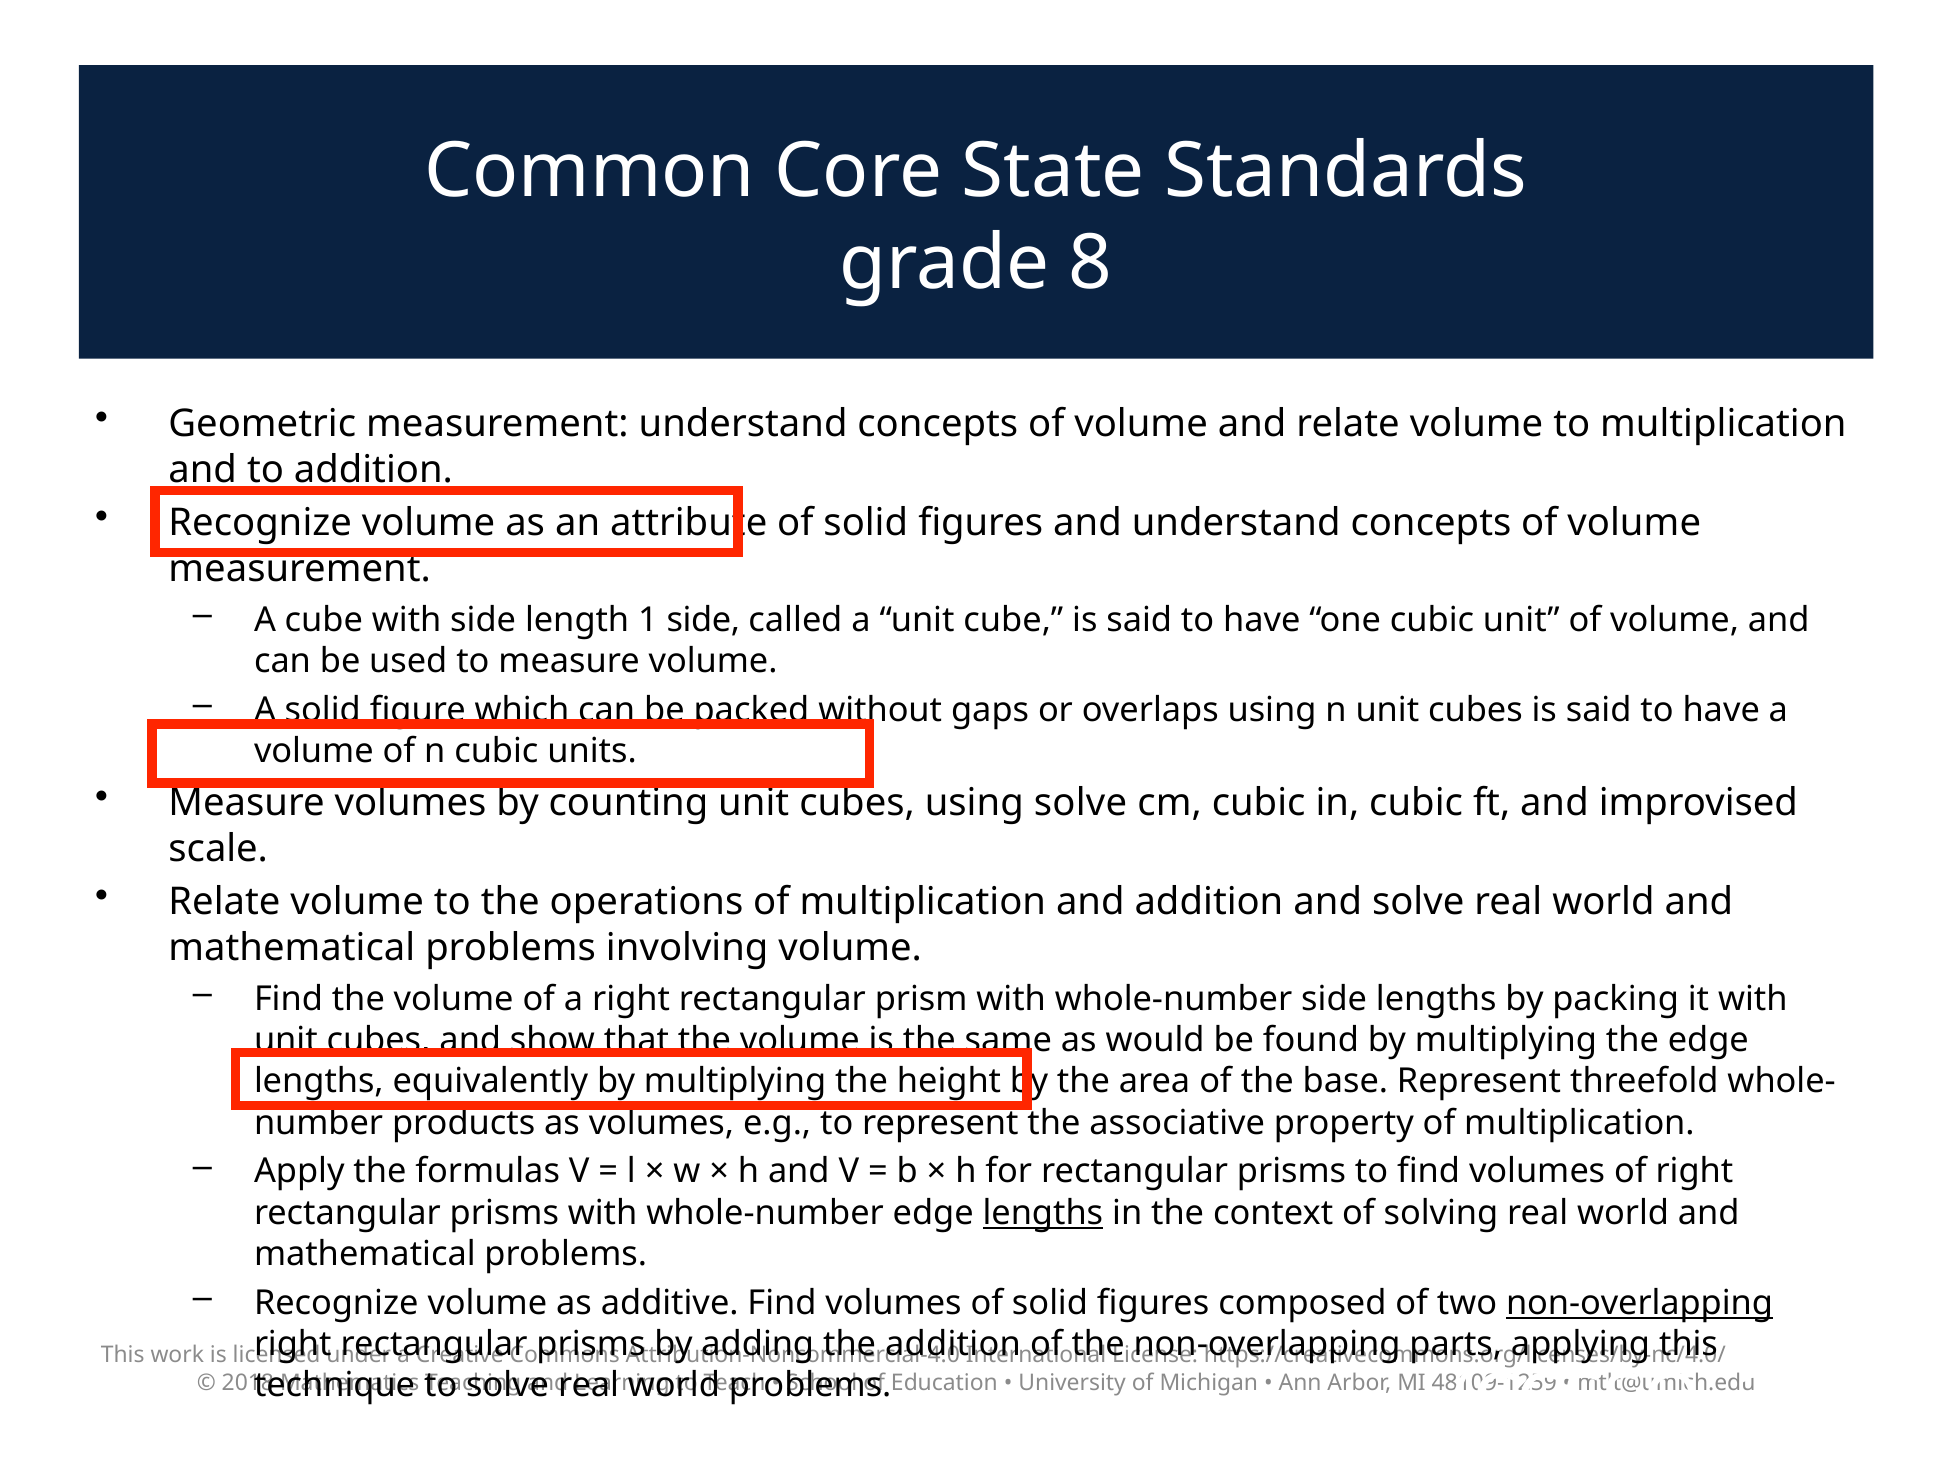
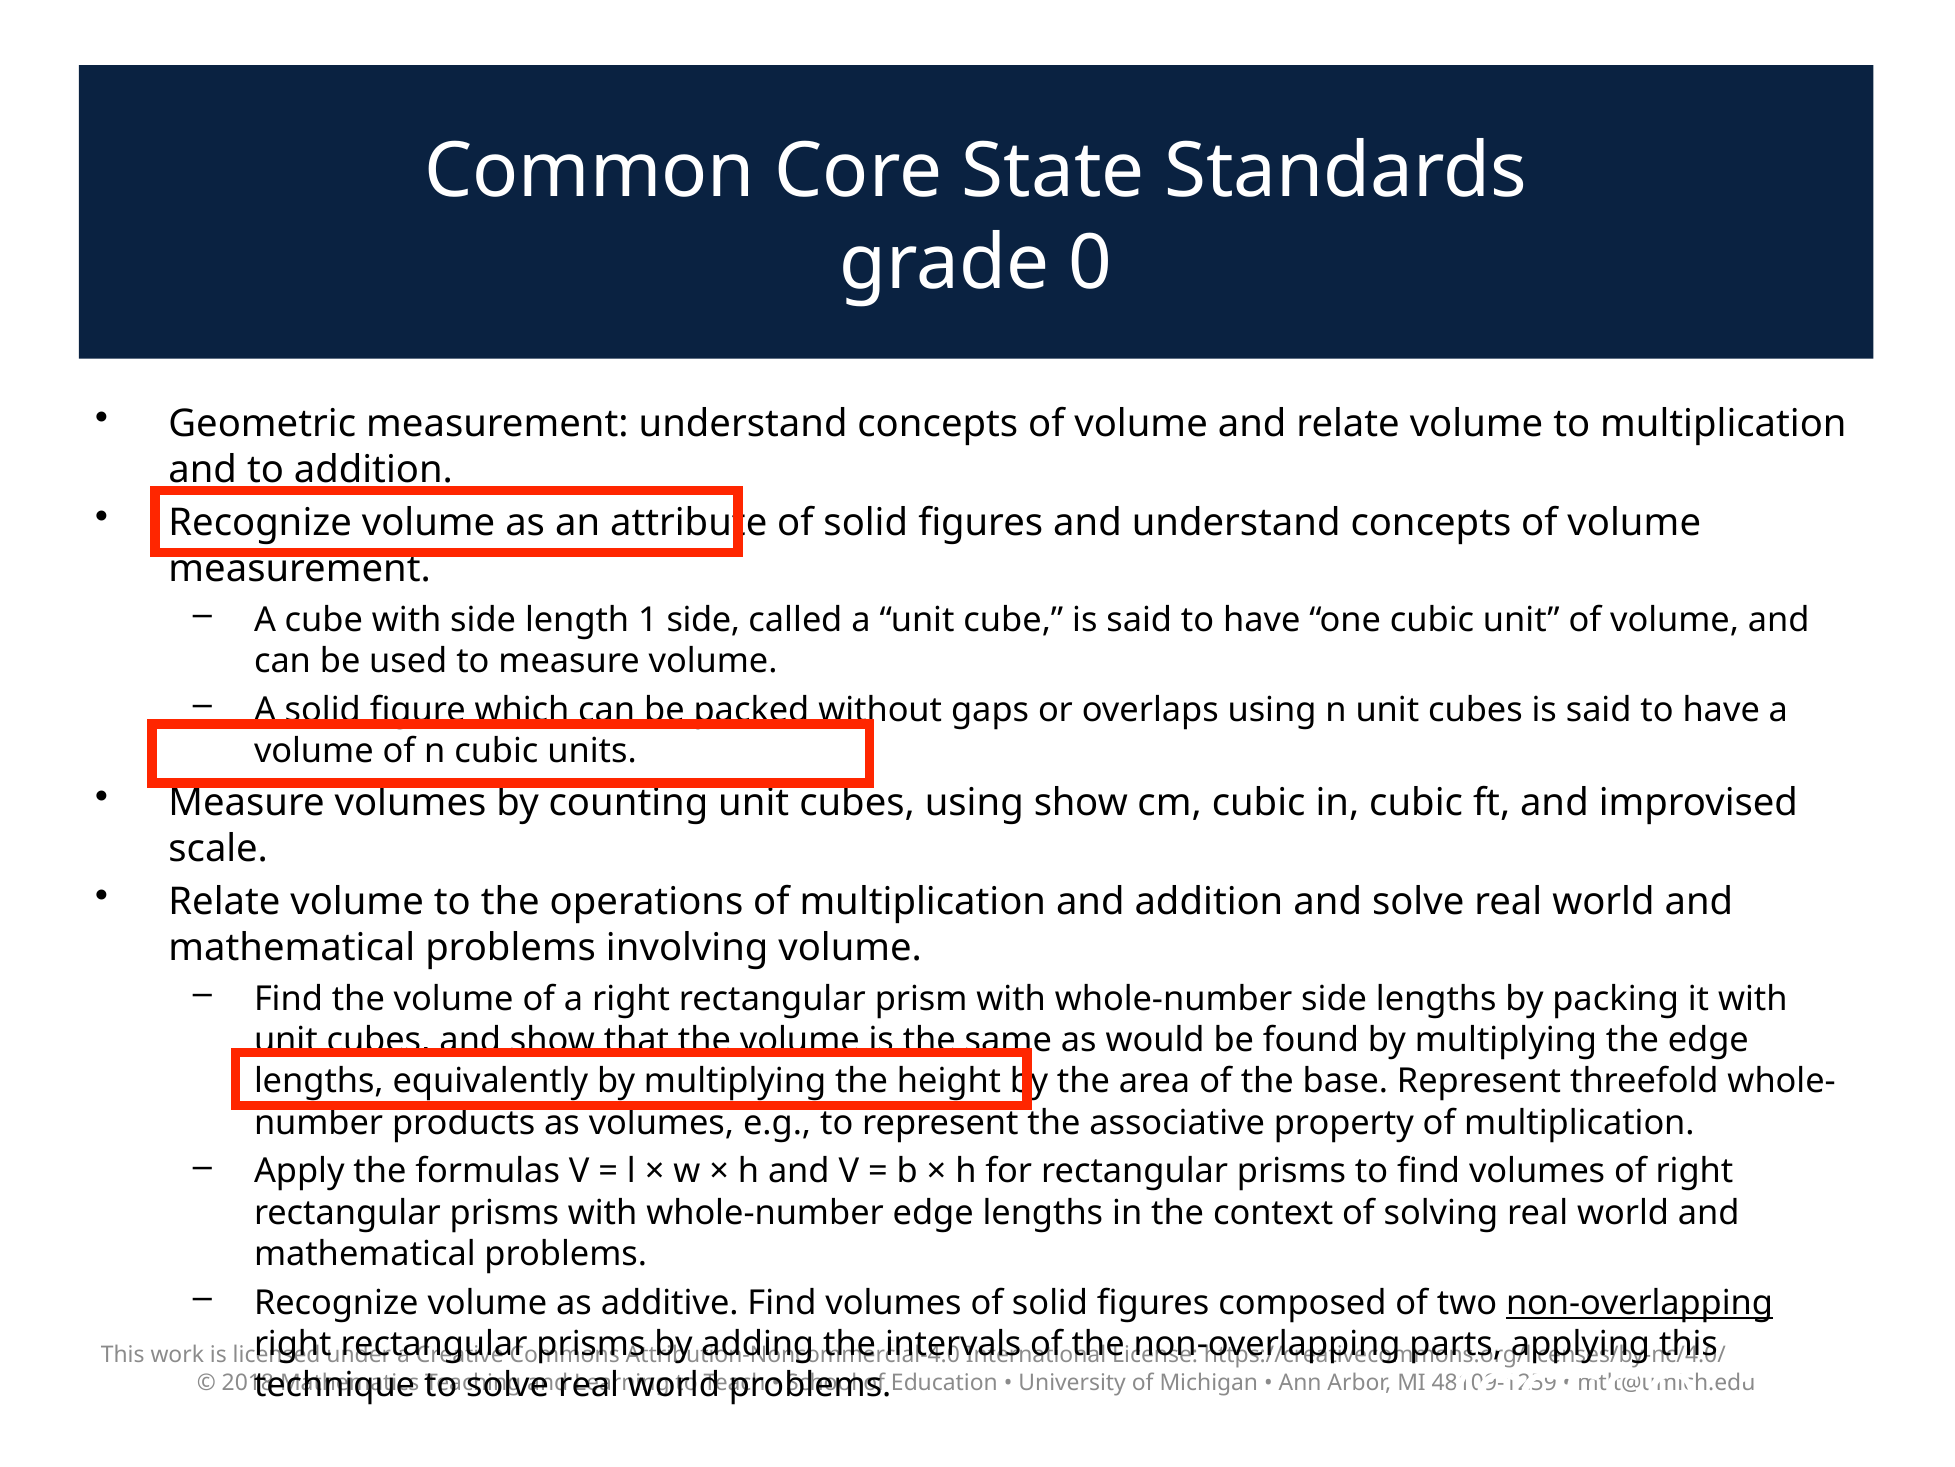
8: 8 -> 0
using solve: solve -> show
lengths at (1043, 1213) underline: present -> none
addition at (953, 1344): addition -> intervals
